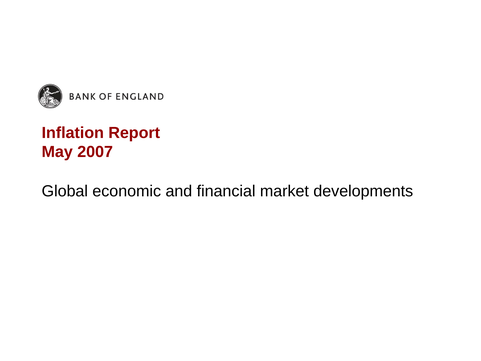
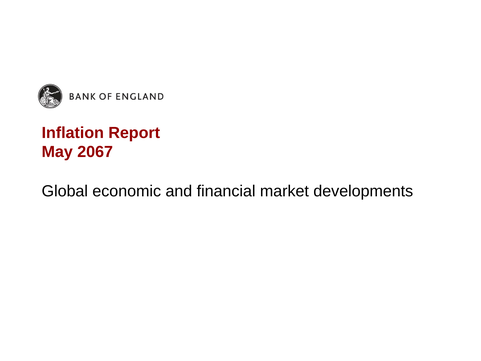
2007: 2007 -> 2067
